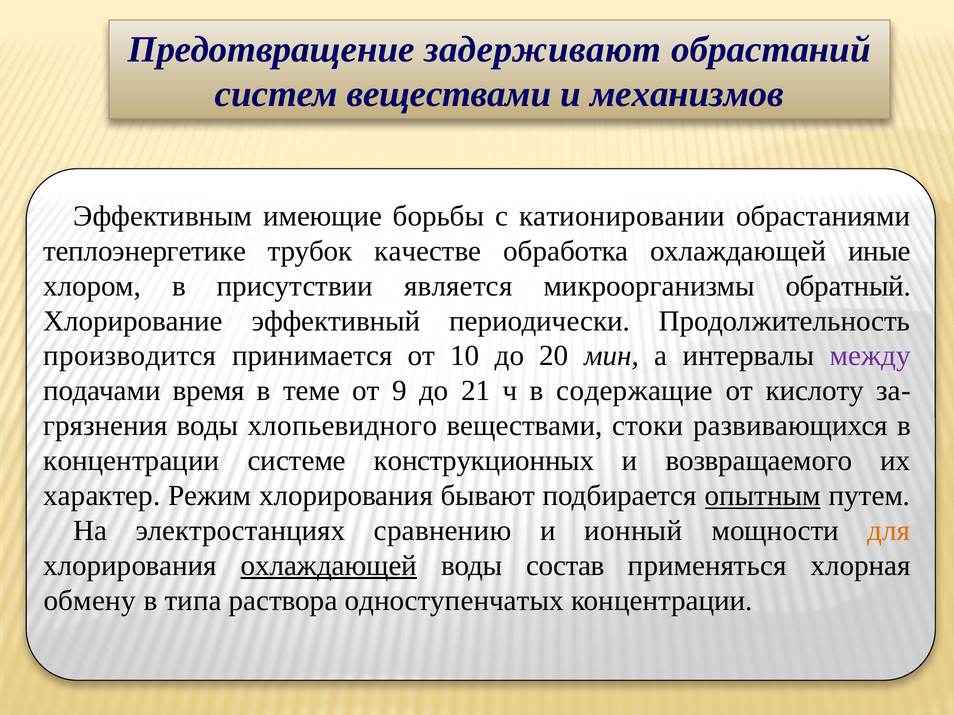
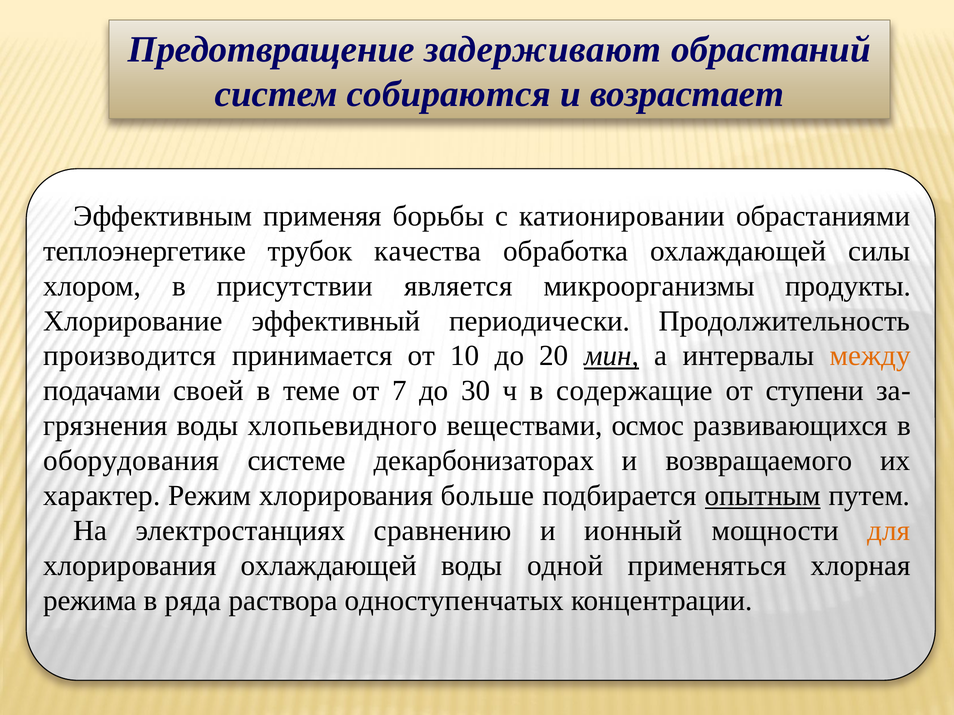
систем веществами: веществами -> собираются
механизмов: механизмов -> возрастает
имеющие: имеющие -> применяя
качестве: качестве -> качества
иные: иные -> силы
обратный: обратный -> продукты
мин underline: none -> present
между colour: purple -> orange
время: время -> своей
9: 9 -> 7
21: 21 -> 30
кислоту: кислоту -> ступени
стоки: стоки -> осмос
концентрации at (131, 461): концентрации -> оборудования
конструкционных: конструкционных -> декарбонизаторах
бывают: бывают -> больше
охлаждающей at (329, 566) underline: present -> none
состав: состав -> одной
обмену: обмену -> режима
типа: типа -> ряда
